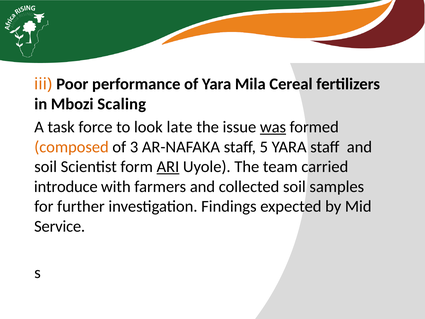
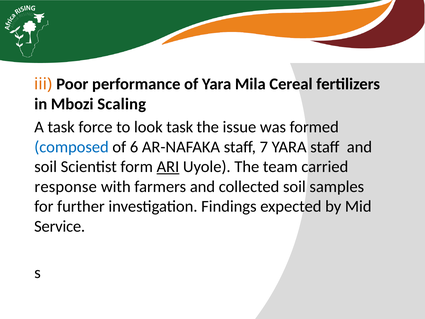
look late: late -> task
was underline: present -> none
composed colour: orange -> blue
3: 3 -> 6
5: 5 -> 7
introduce: introduce -> response
